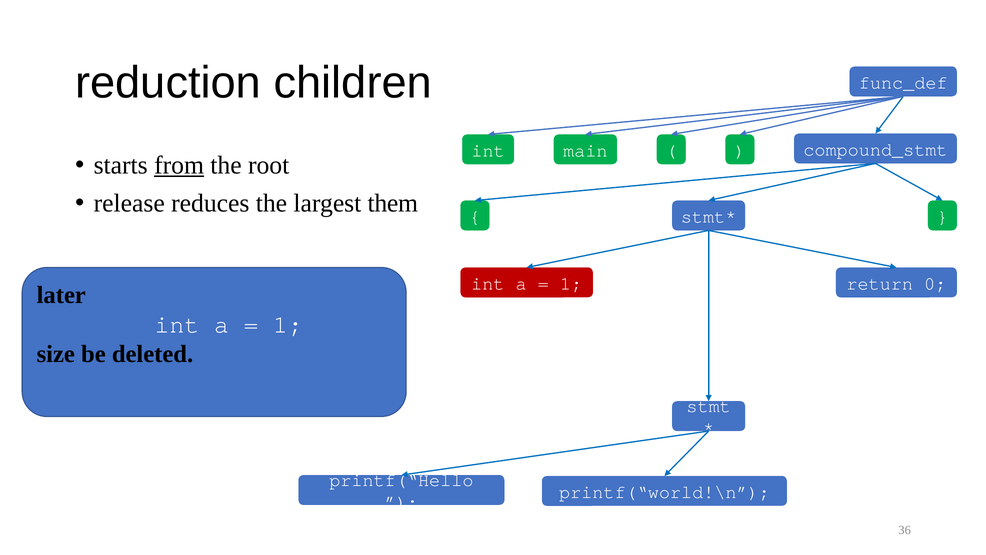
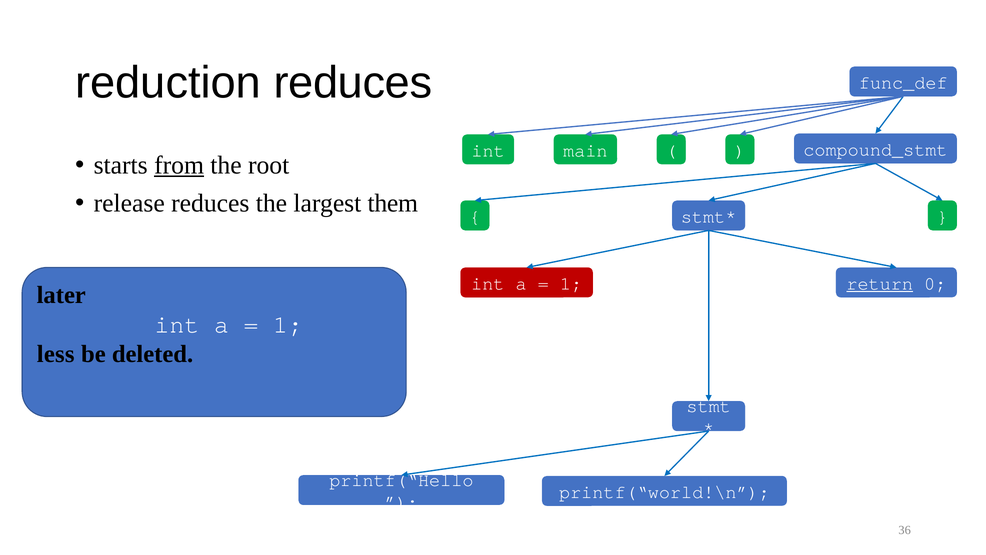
reduction children: children -> reduces
return underline: none -> present
size: size -> less
